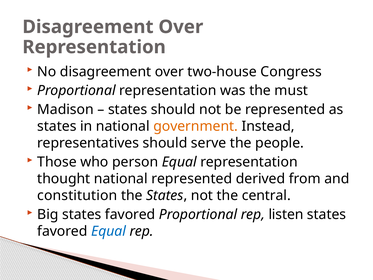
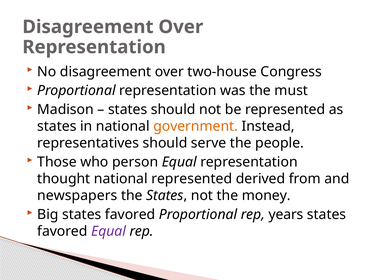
constitution: constitution -> newspapers
central: central -> money
listen: listen -> years
Equal at (109, 231) colour: blue -> purple
